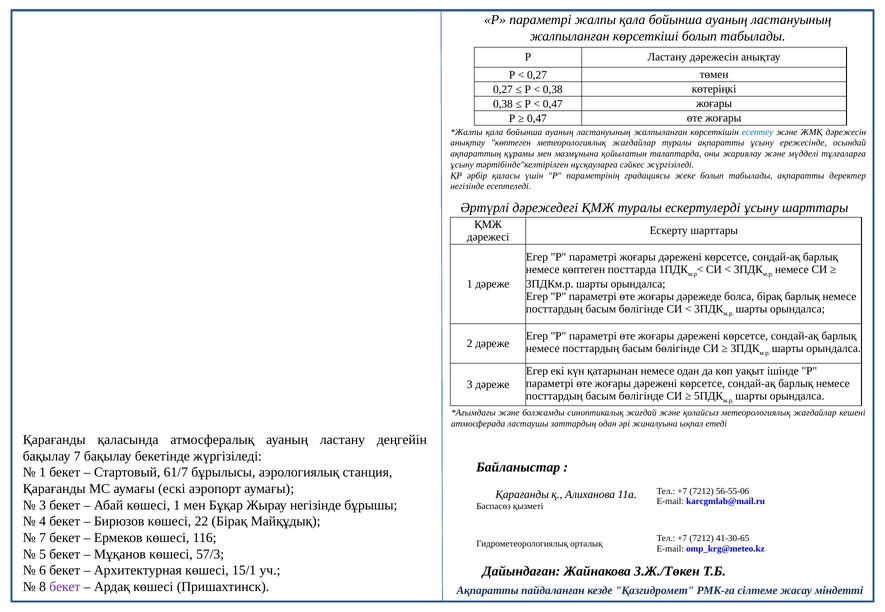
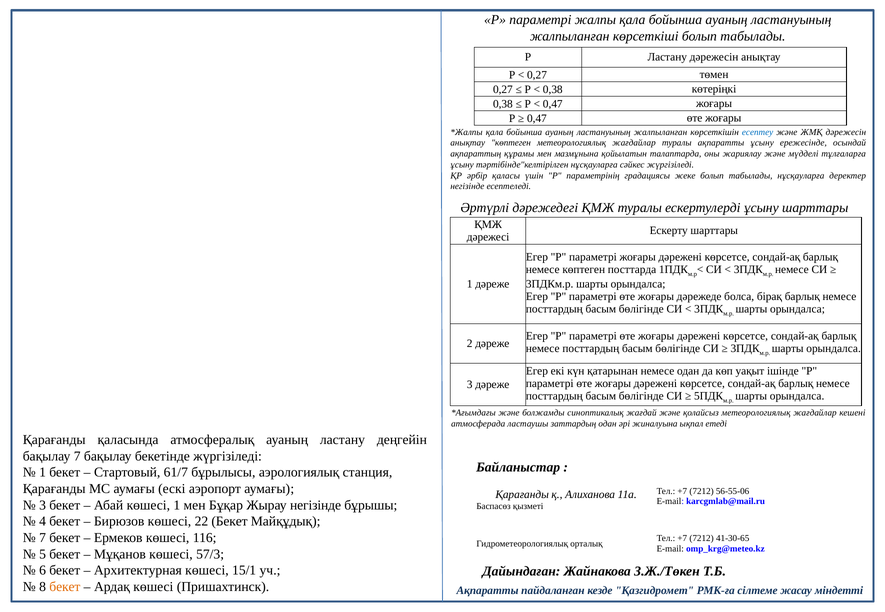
табылады ақпаратты: ақпаратты -> нұсқауларға
22 Бірақ: Бірақ -> Бекет
бекет at (65, 587) colour: purple -> orange
